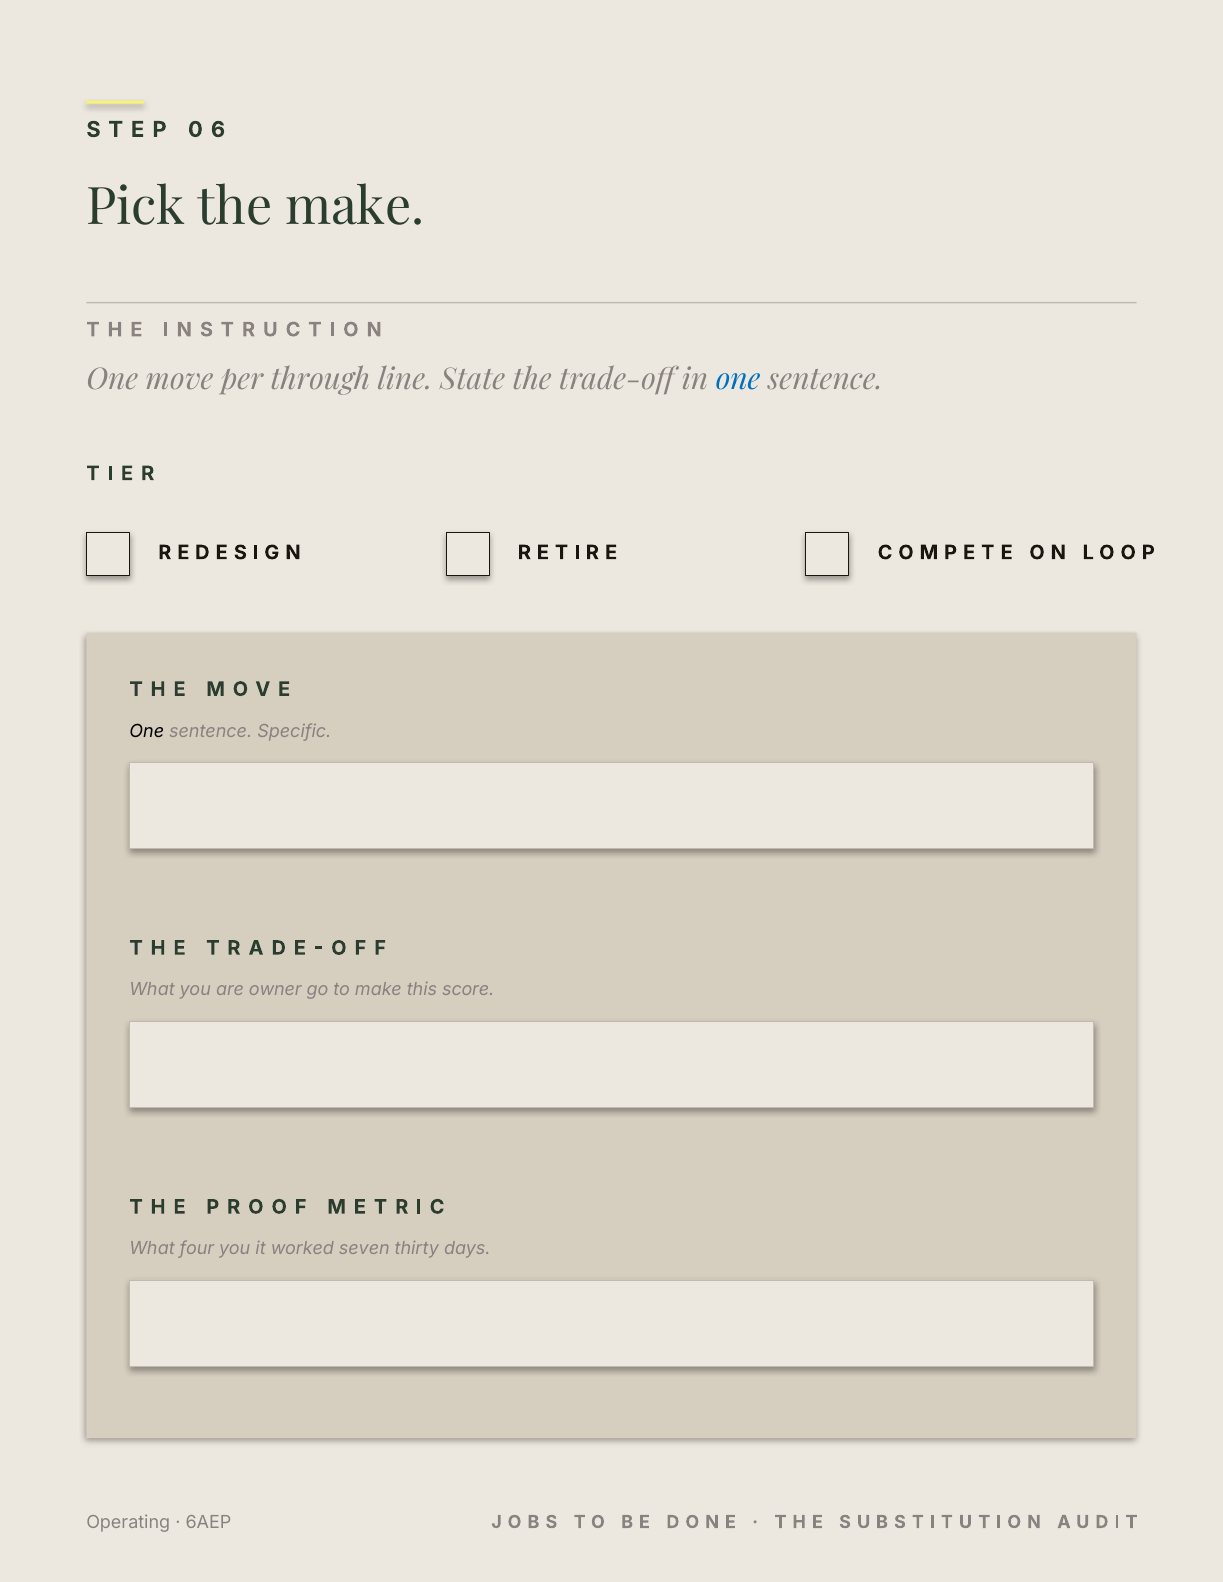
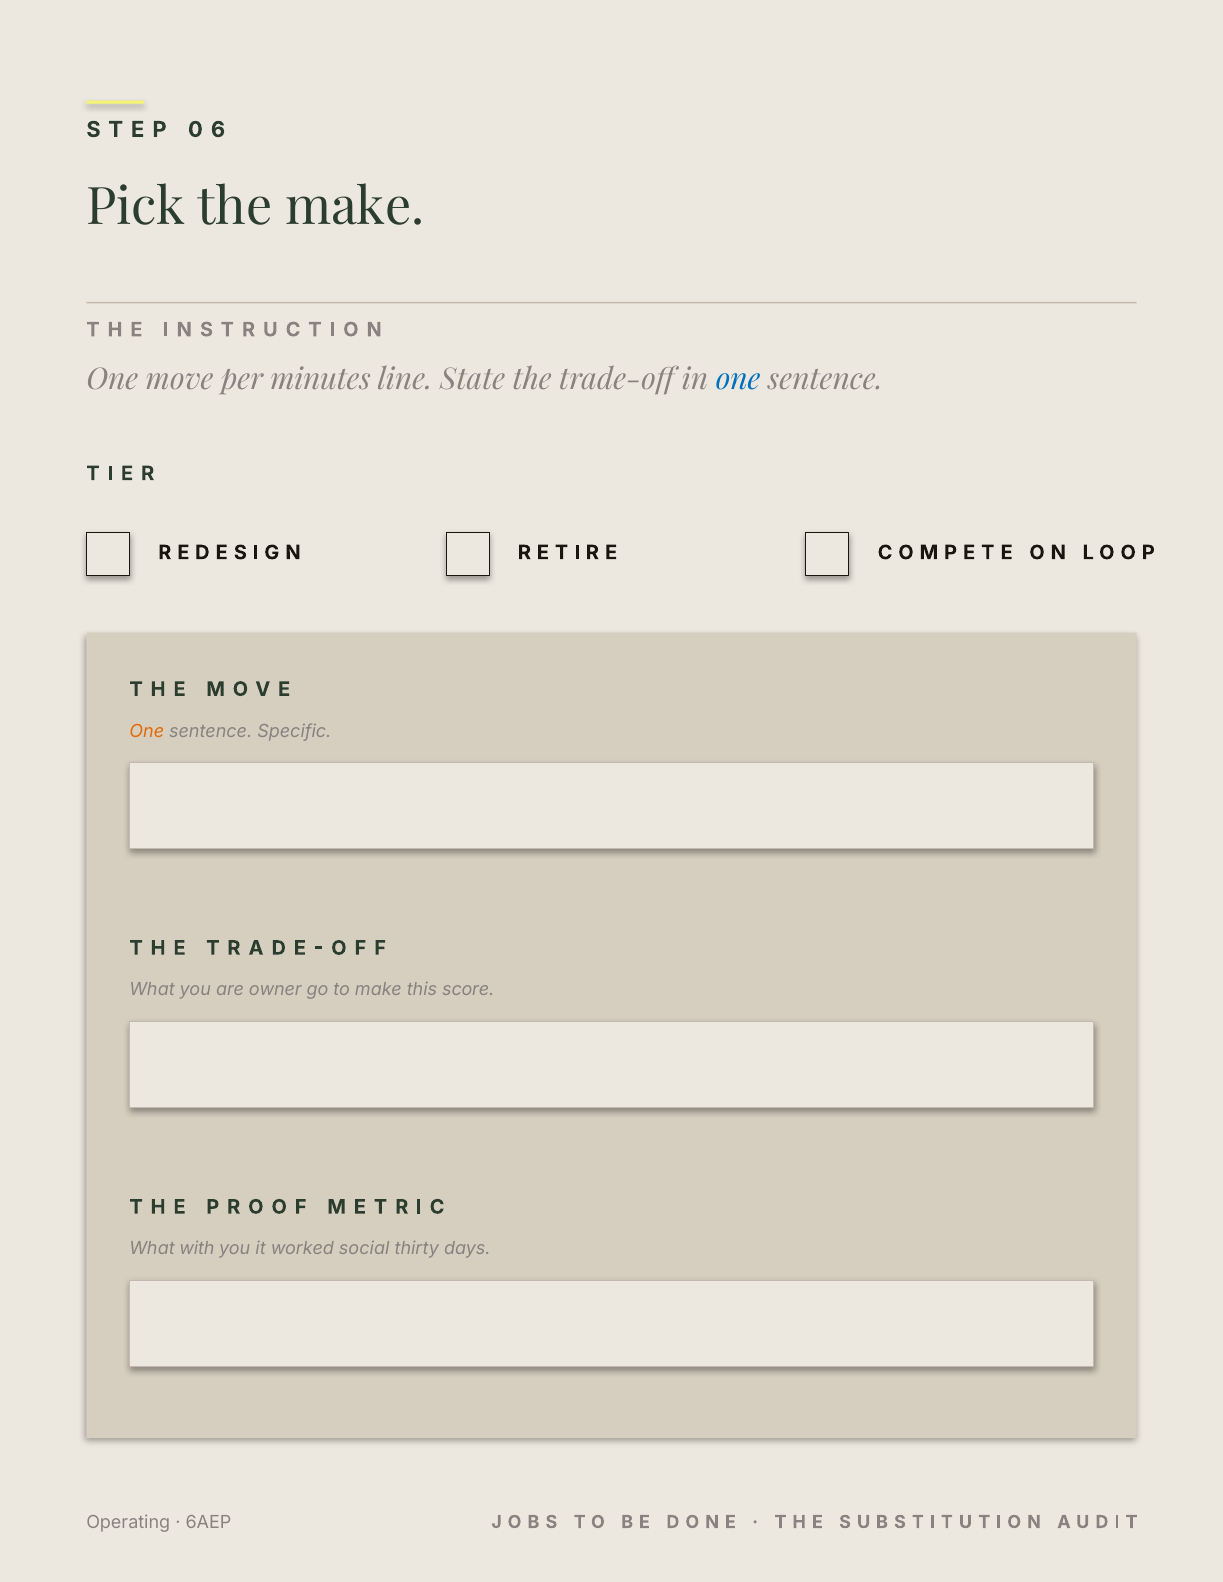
through: through -> minutes
One at (147, 731) colour: black -> orange
four: four -> with
seven: seven -> social
